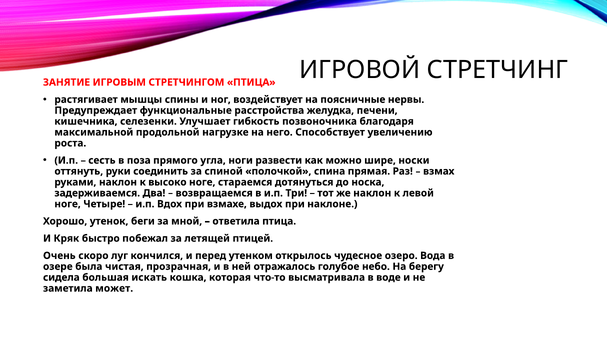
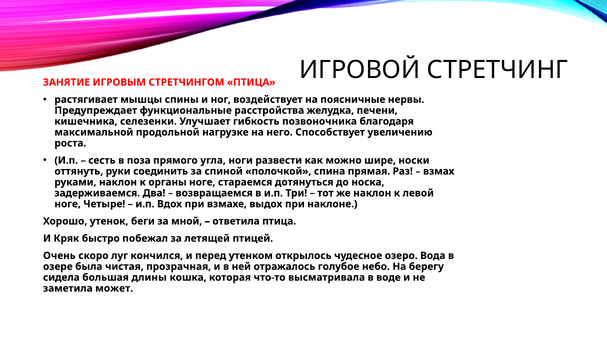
высоко: высоко -> органы
искать: искать -> длины
